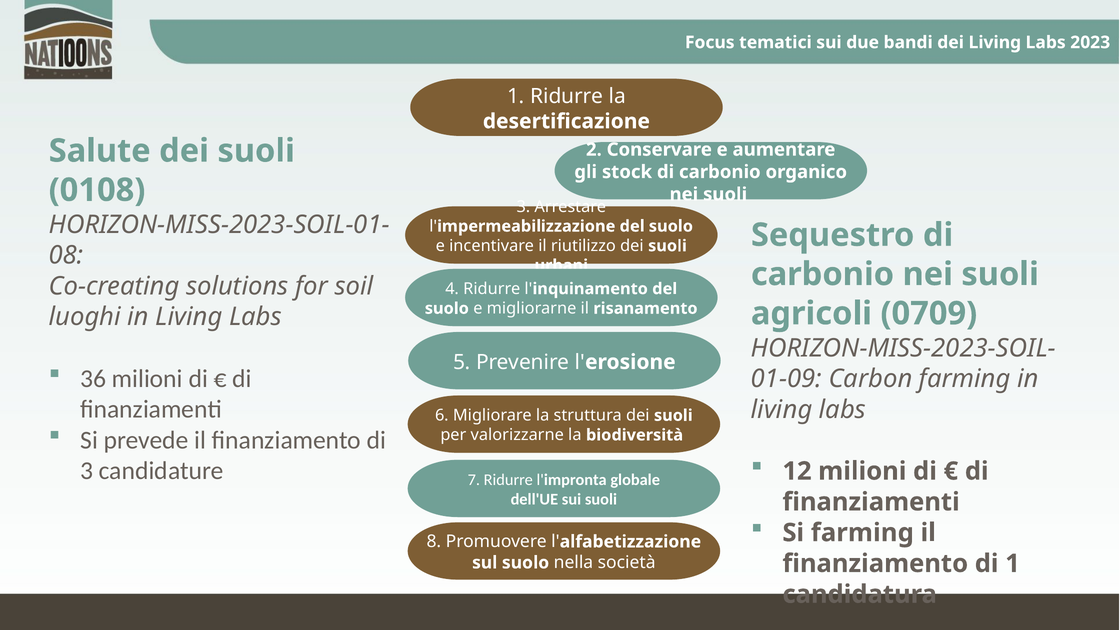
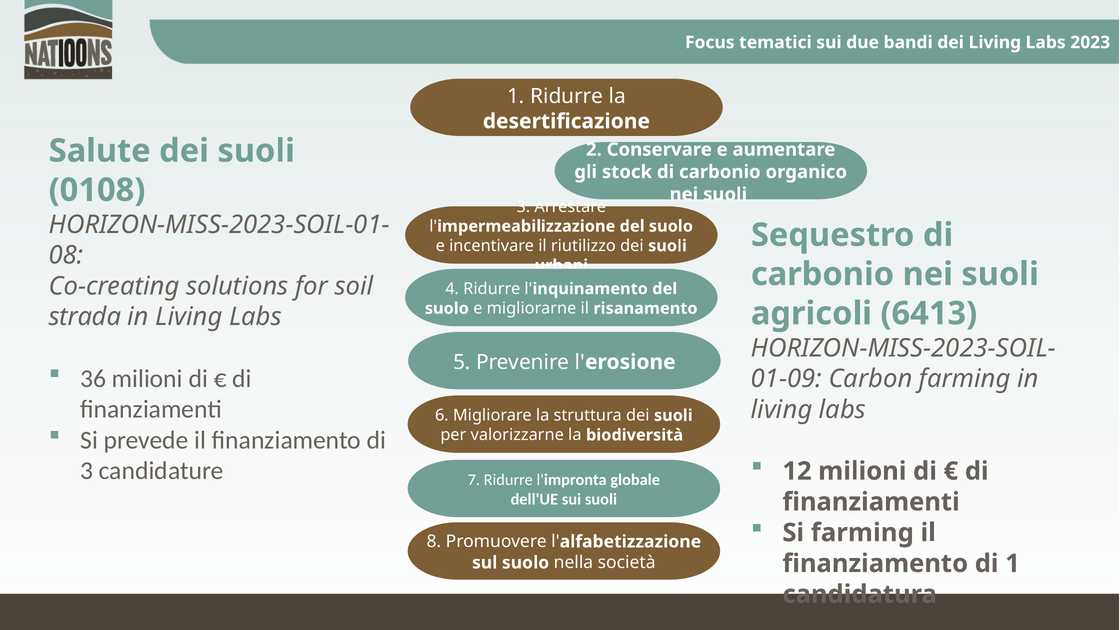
0709: 0709 -> 6413
luoghi: luoghi -> strada
